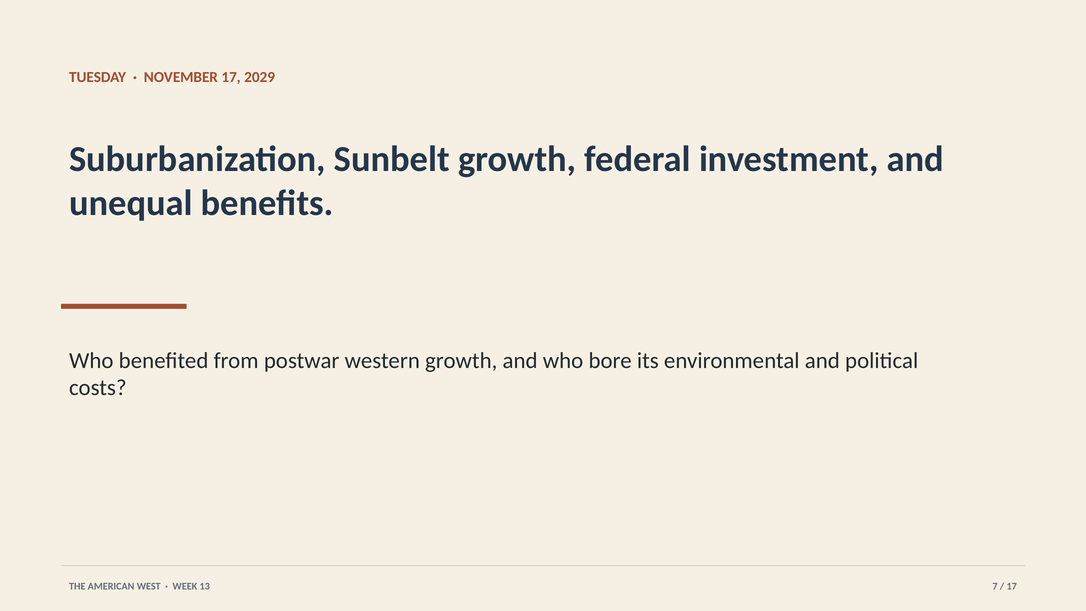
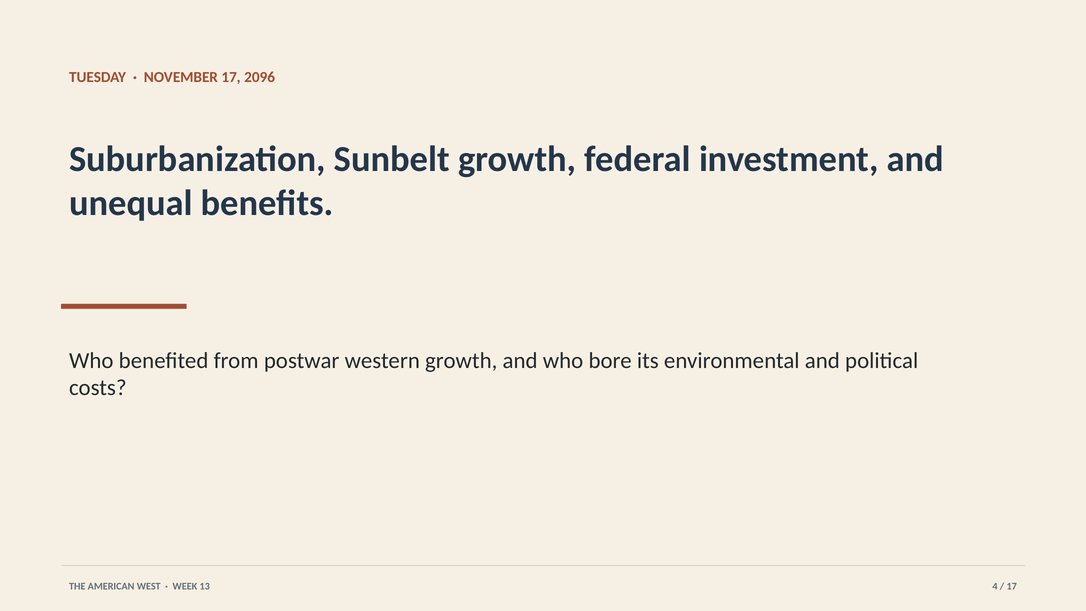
2029: 2029 -> 2096
7: 7 -> 4
